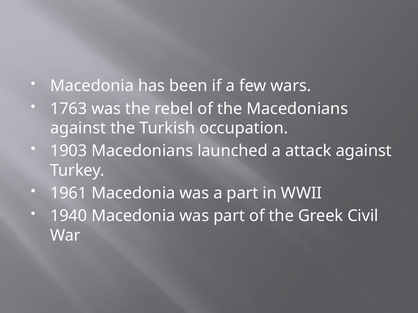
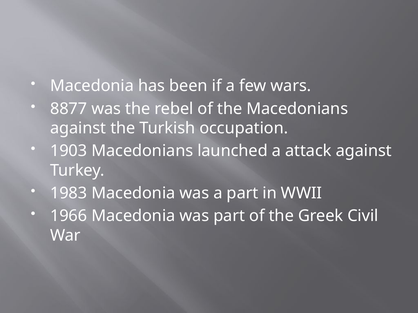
1763: 1763 -> 8877
1961: 1961 -> 1983
1940: 1940 -> 1966
